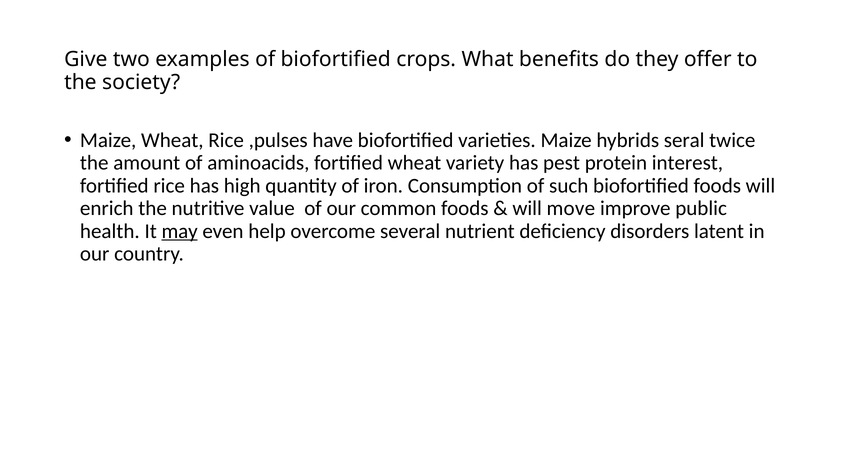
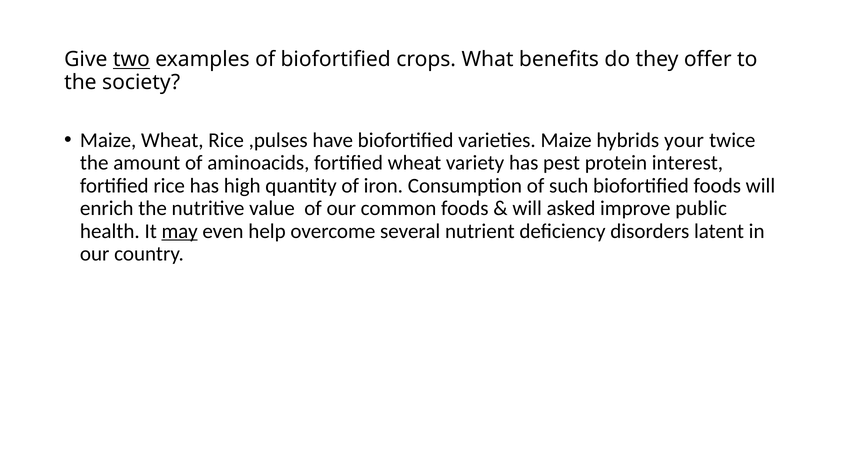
two underline: none -> present
seral: seral -> your
move: move -> asked
